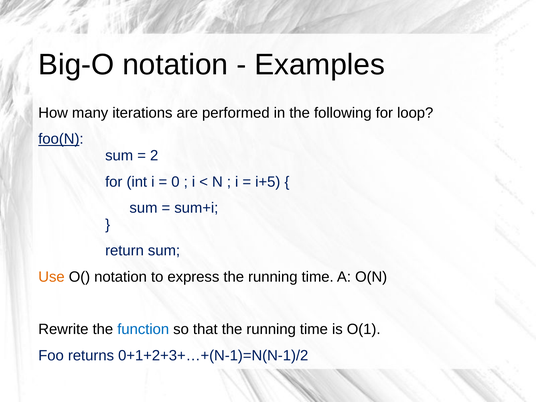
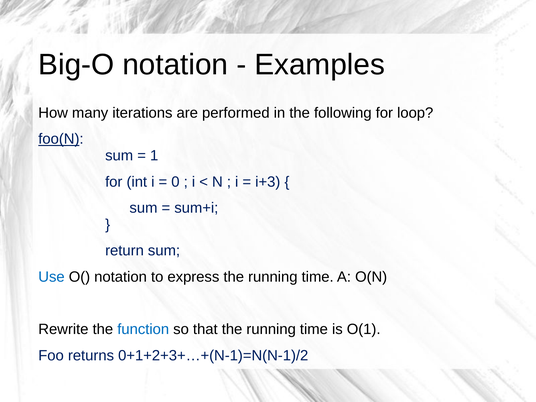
2: 2 -> 1
i+5: i+5 -> i+3
Use colour: orange -> blue
